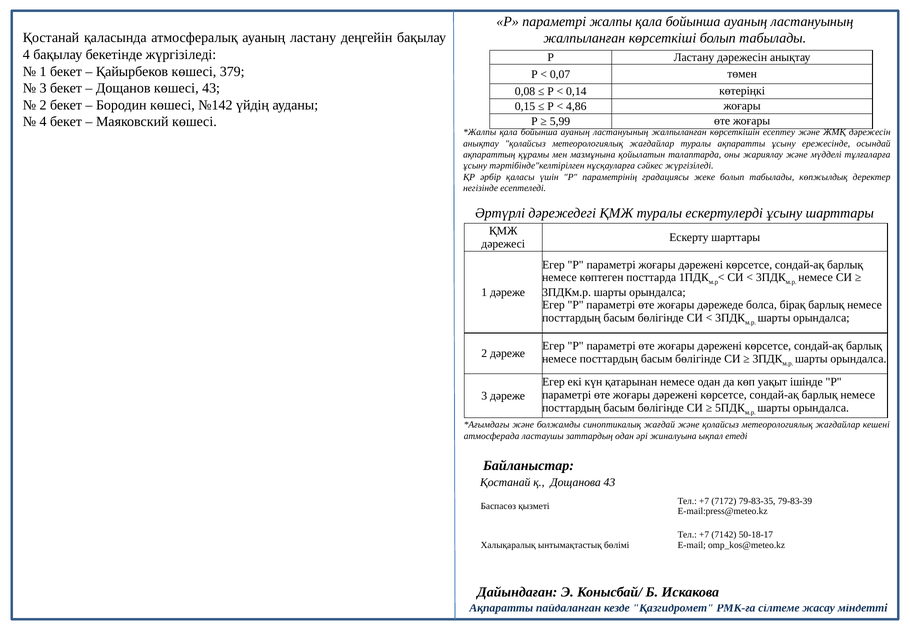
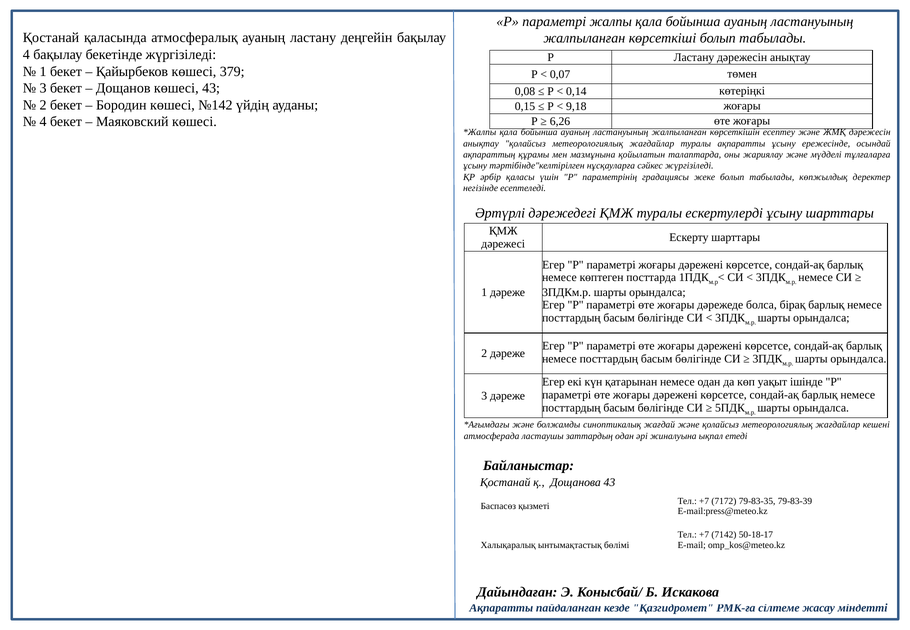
4,86: 4,86 -> 9,18
5,99: 5,99 -> 6,26
